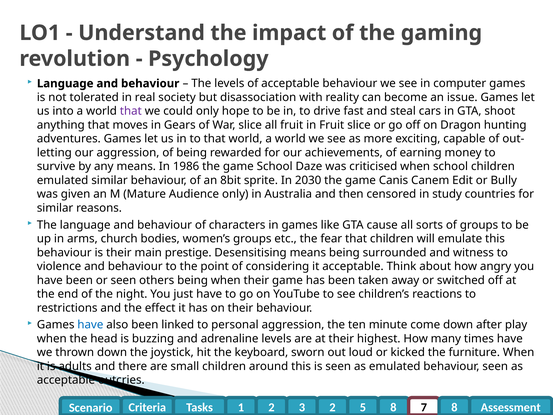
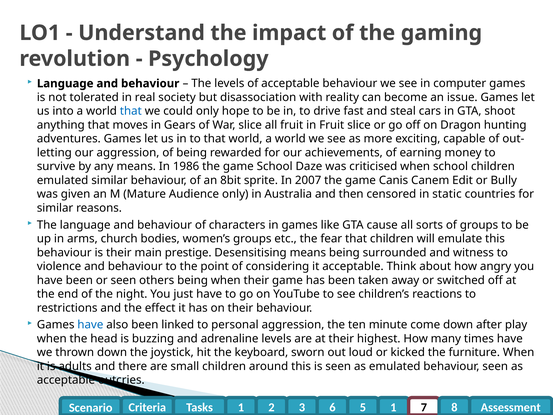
that at (131, 111) colour: purple -> blue
2030: 2030 -> 2007
study: study -> static
3 2: 2 -> 6
5 8: 8 -> 1
